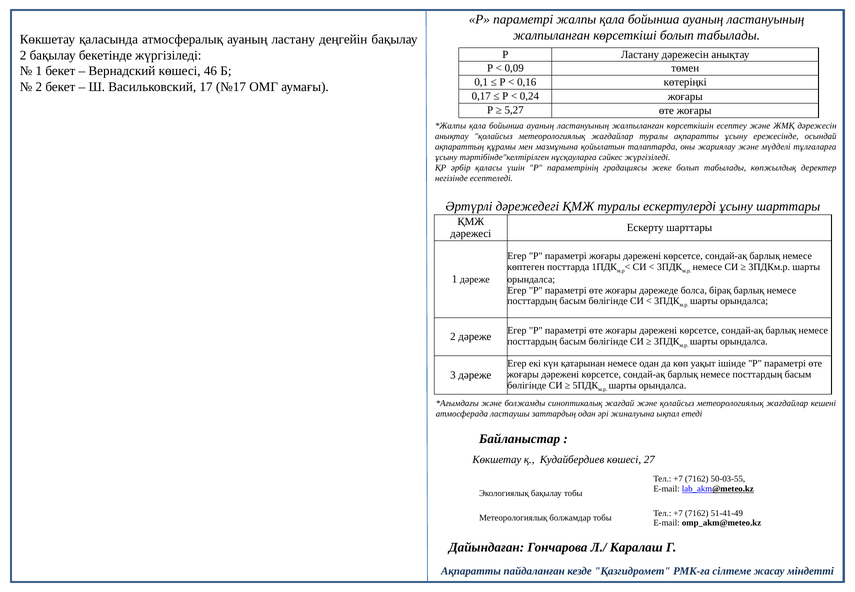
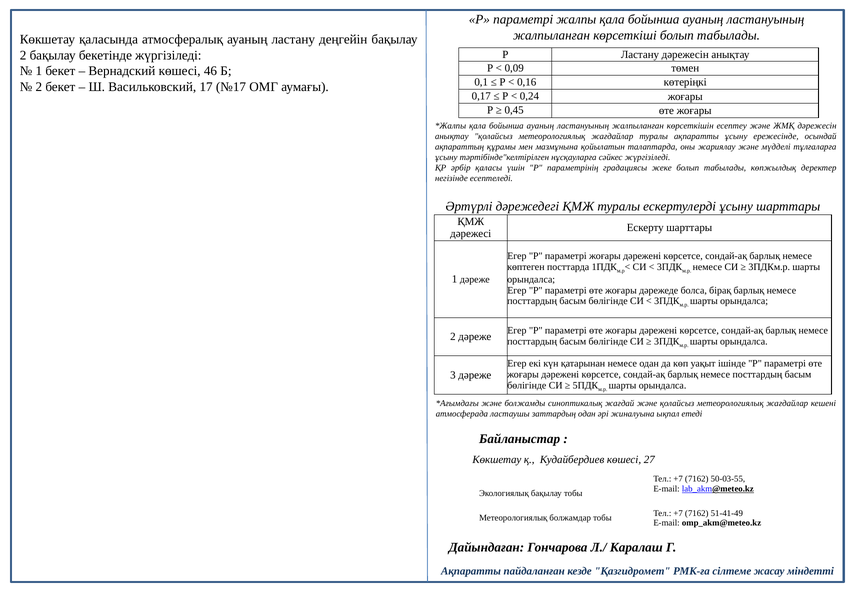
5,27: 5,27 -> 0,45
